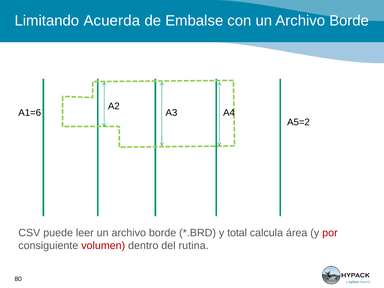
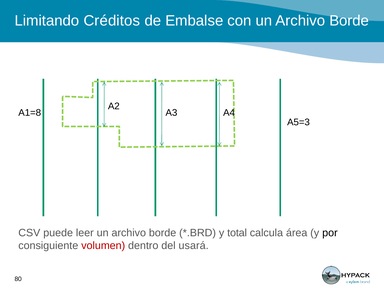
Acuerda: Acuerda -> Créditos
A1=6: A1=6 -> A1=8
A5=2: A5=2 -> A5=3
por colour: red -> black
rutina: rutina -> usará
